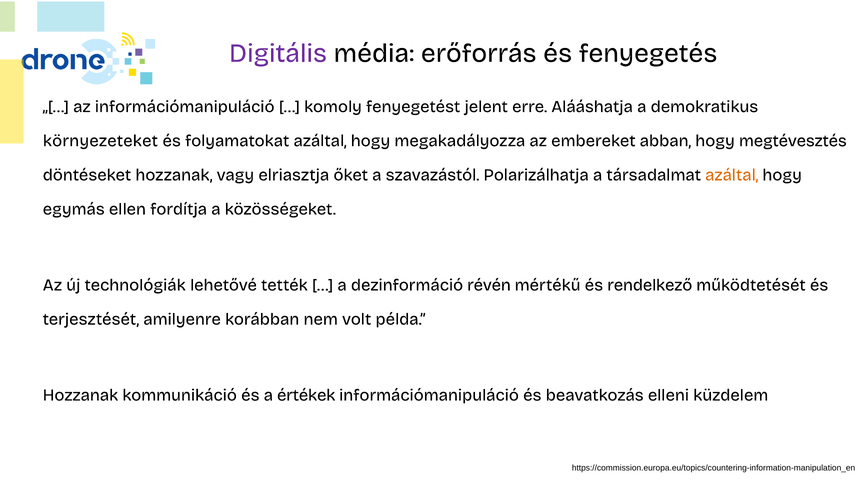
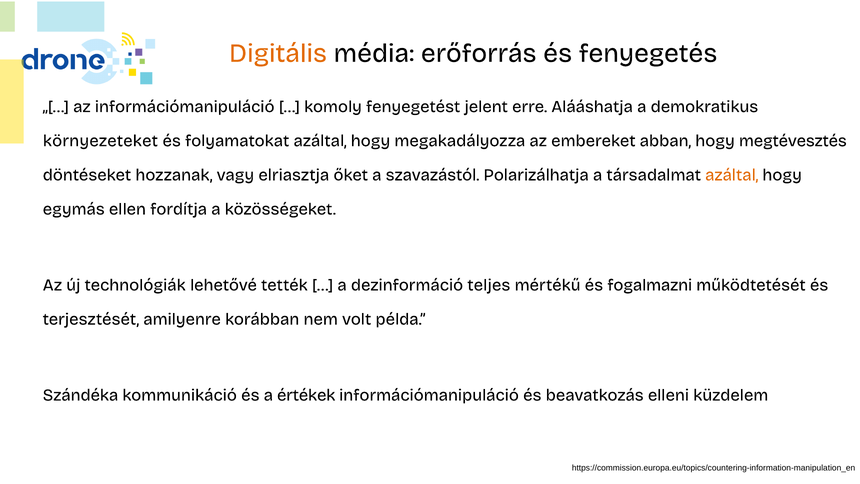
Digitális colour: purple -> orange
révén: révén -> teljes
rendelkező: rendelkező -> fogalmazni
Hozzanak at (80, 395): Hozzanak -> Szándéka
